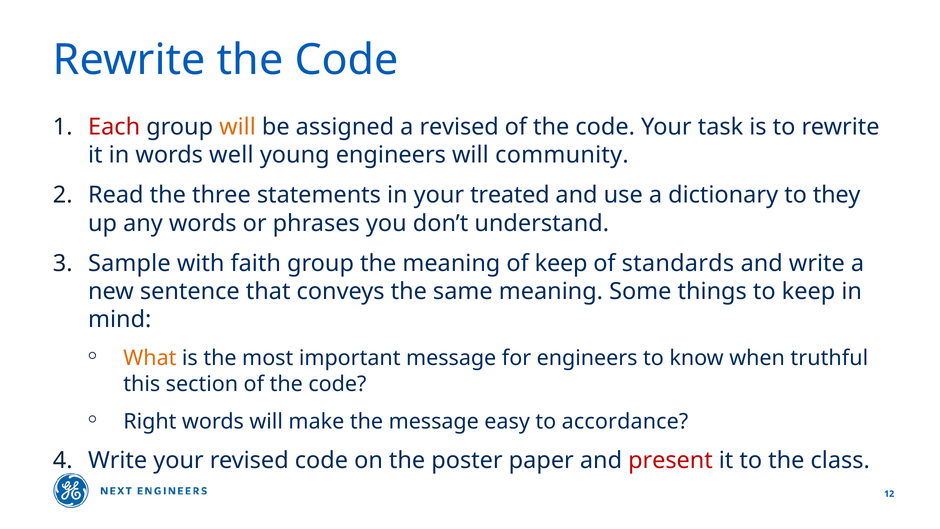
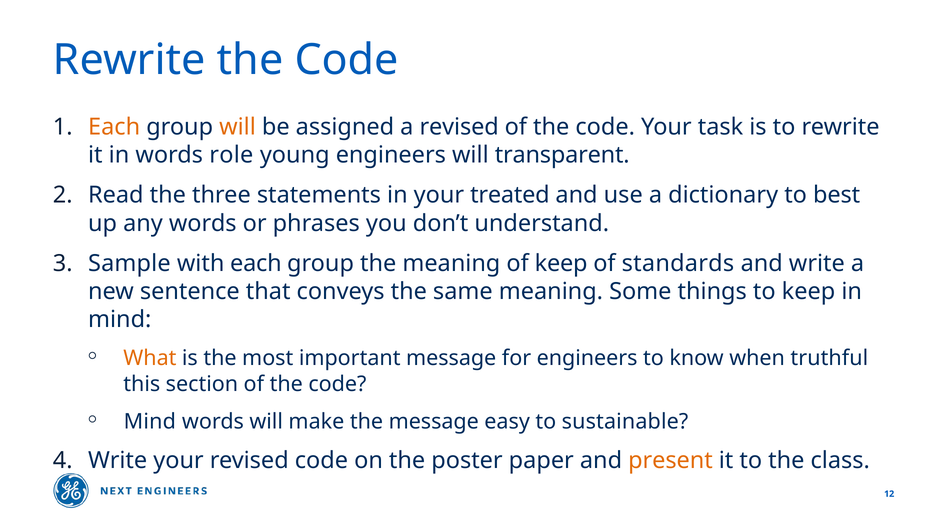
Each at (114, 127) colour: red -> orange
well: well -> role
community: community -> transparent
they: they -> best
with faith: faith -> each
Right at (150, 422): Right -> Mind
accordance: accordance -> sustainable
present colour: red -> orange
